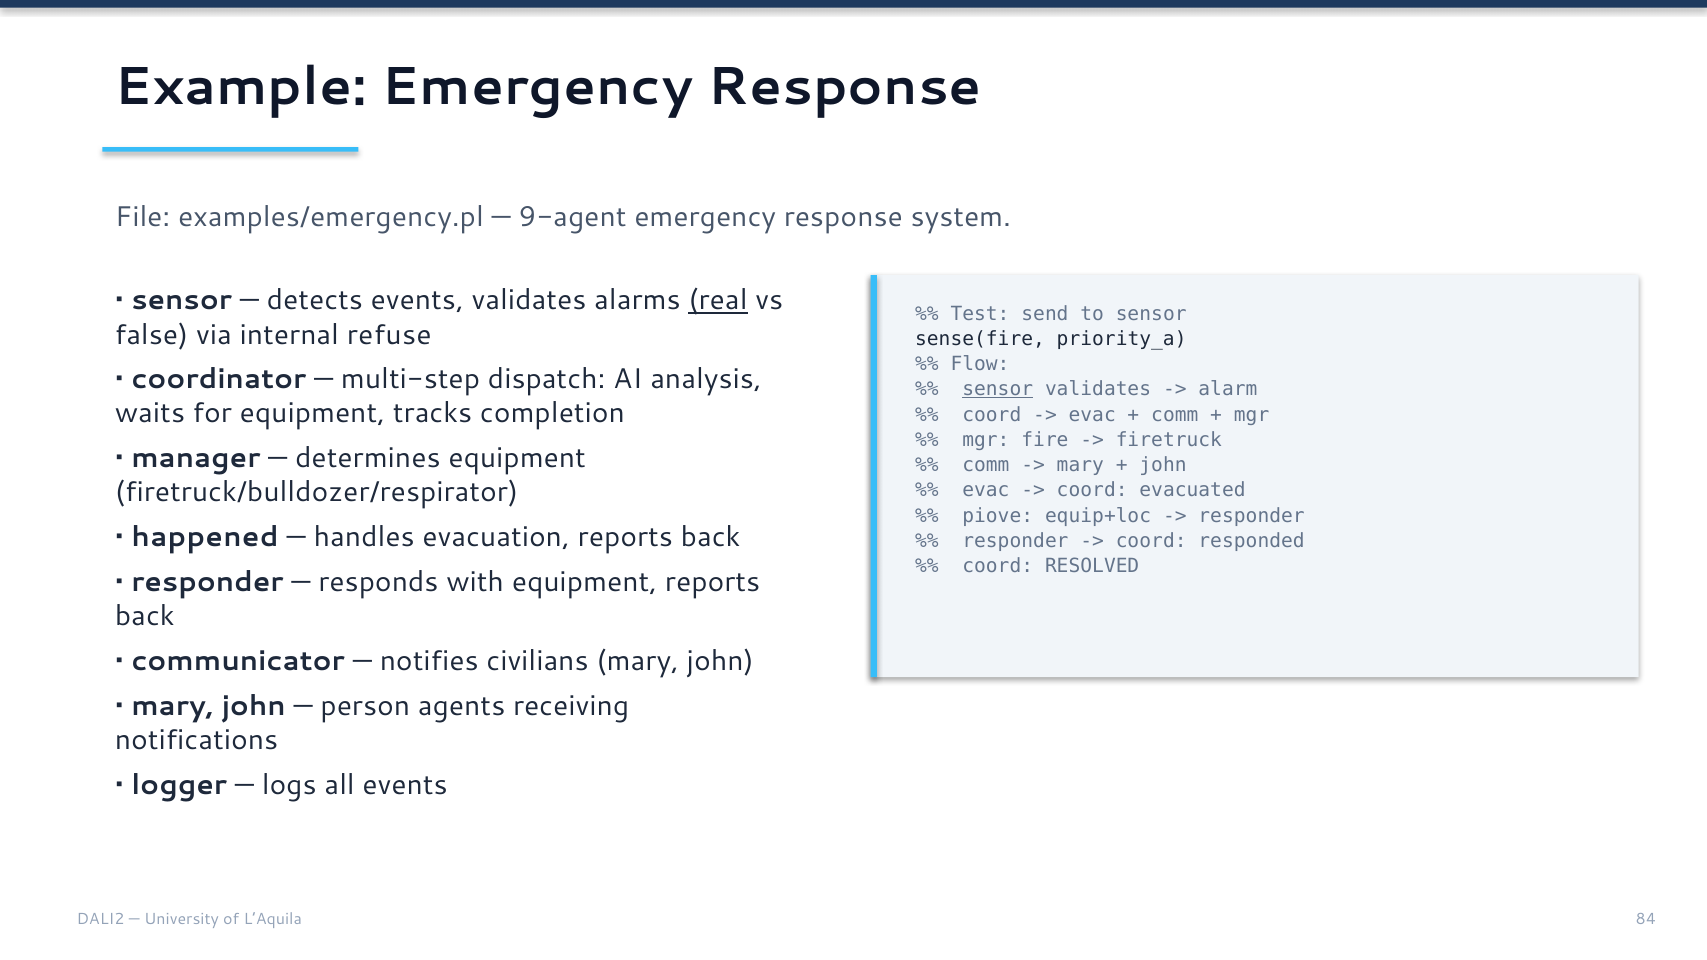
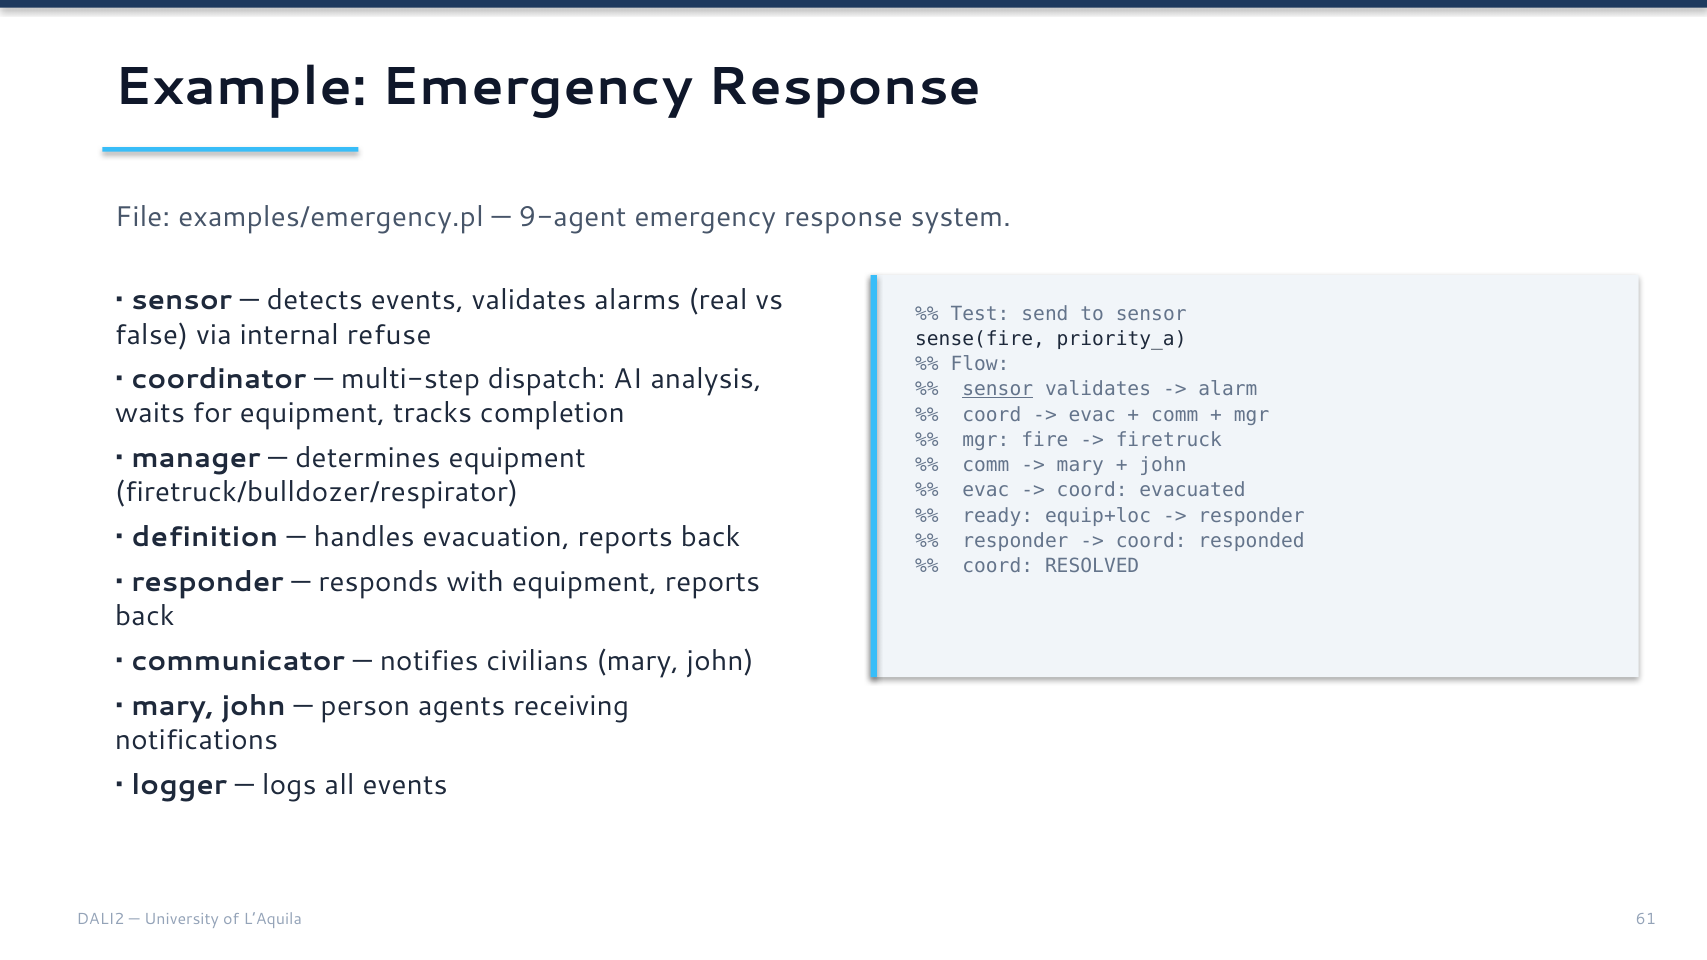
real underline: present -> none
piove: piove -> ready
happened: happened -> definition
84: 84 -> 61
